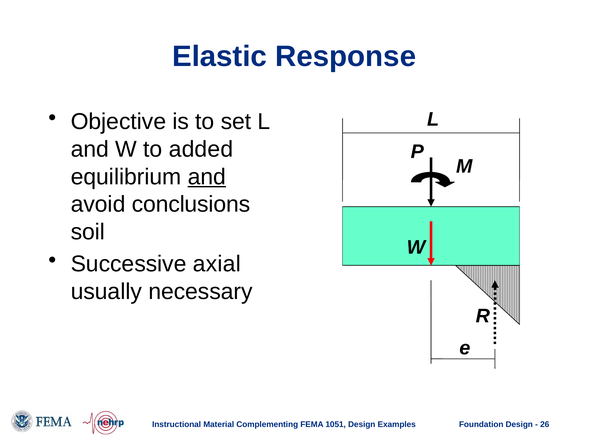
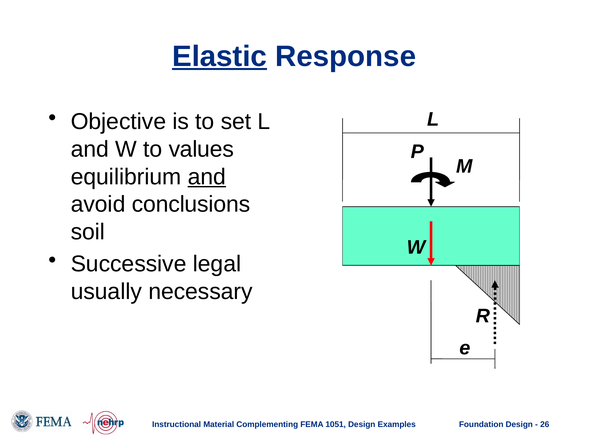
Elastic underline: none -> present
added: added -> values
axial: axial -> legal
